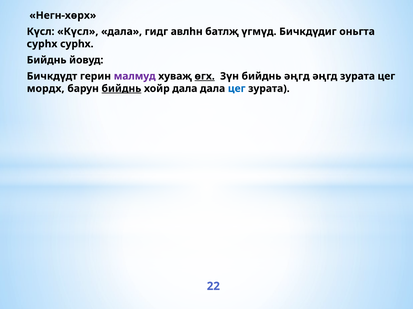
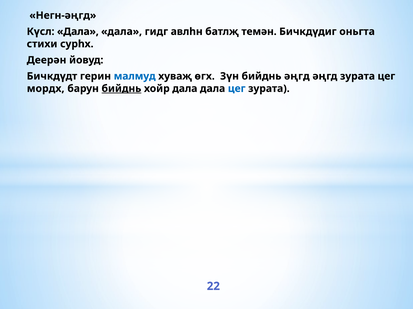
Негн-хөрх: Негн-хөрх -> Негн-әңгд
Күсл Күсл: Күсл -> Дала
үгмүд: үгмүд -> темән
сурhх at (42, 44): сурhх -> стихи
Бийднь at (47, 60): Бийднь -> Деерән
малмуд colour: purple -> blue
өгх underline: present -> none
